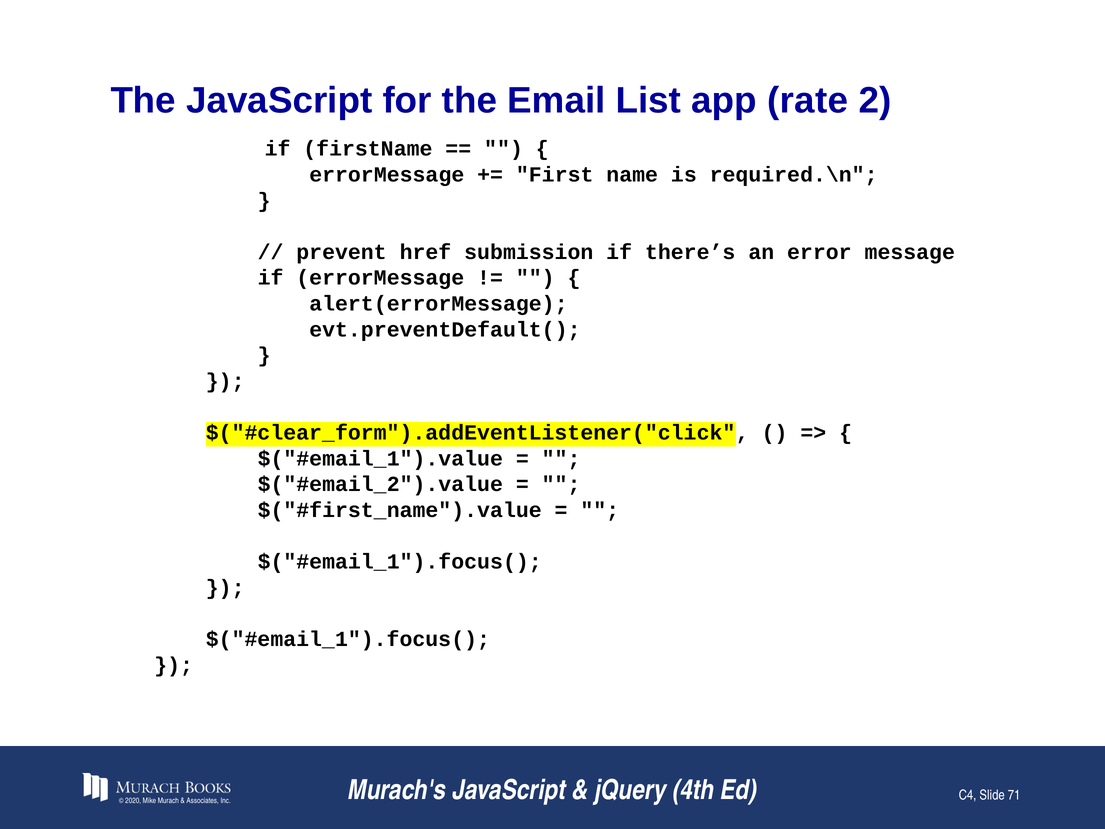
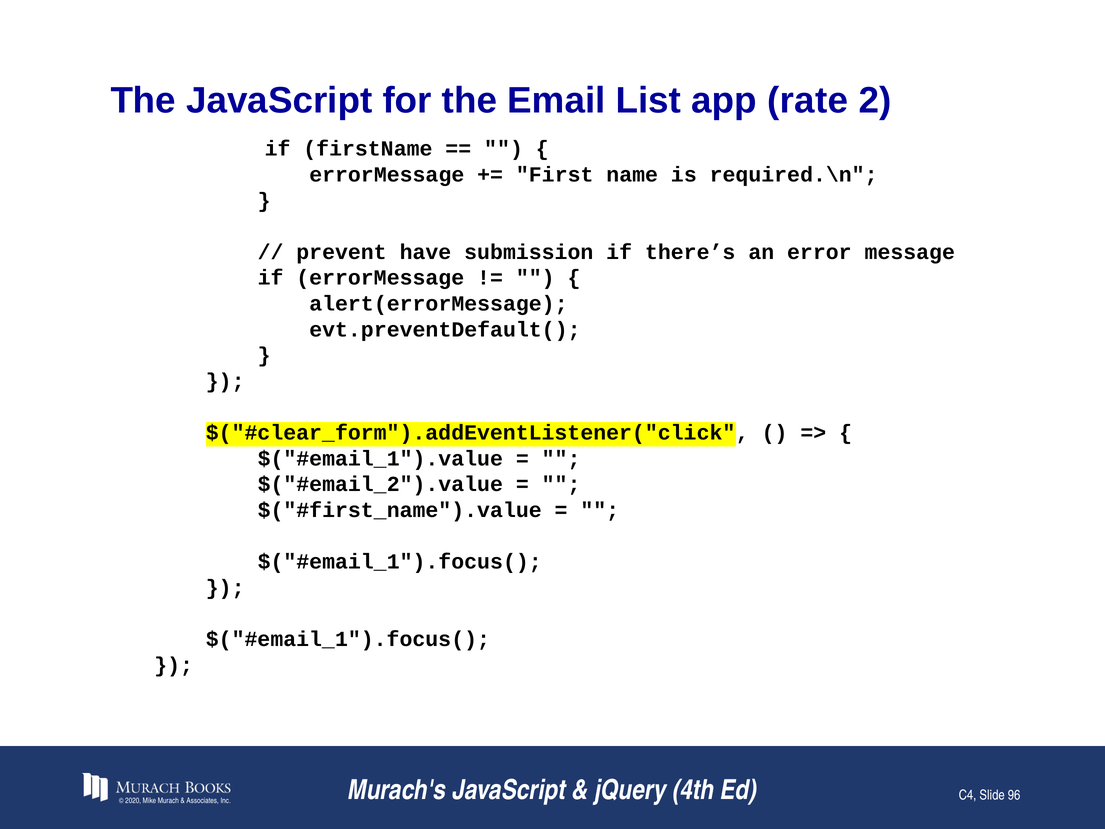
href: href -> have
71: 71 -> 96
